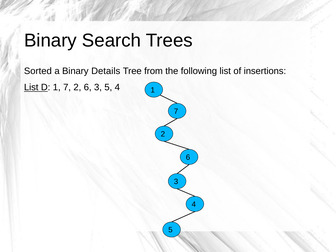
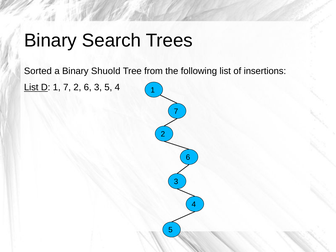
Details: Details -> Shuold
